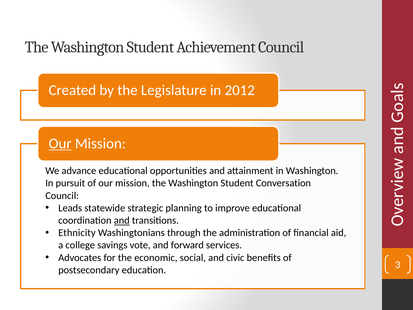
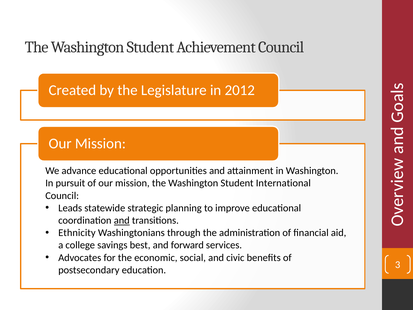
Our at (60, 143) underline: present -> none
Conversation: Conversation -> International
vote: vote -> best
